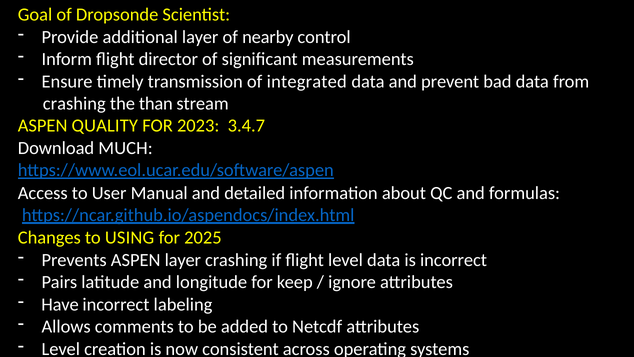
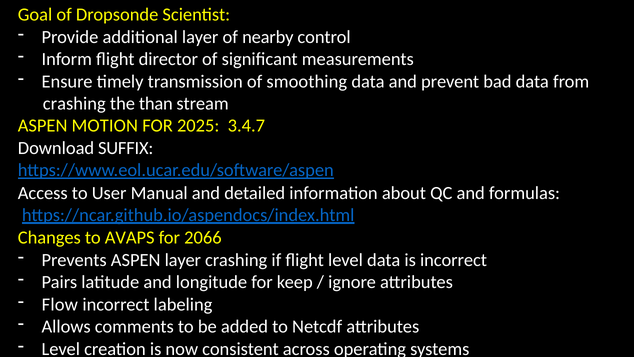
integrated: integrated -> smoothing
QUALITY: QUALITY -> MOTION
2023: 2023 -> 2025
MUCH: MUCH -> SUFFIX
USING: USING -> AVAPS
2025: 2025 -> 2066
Have: Have -> Flow
